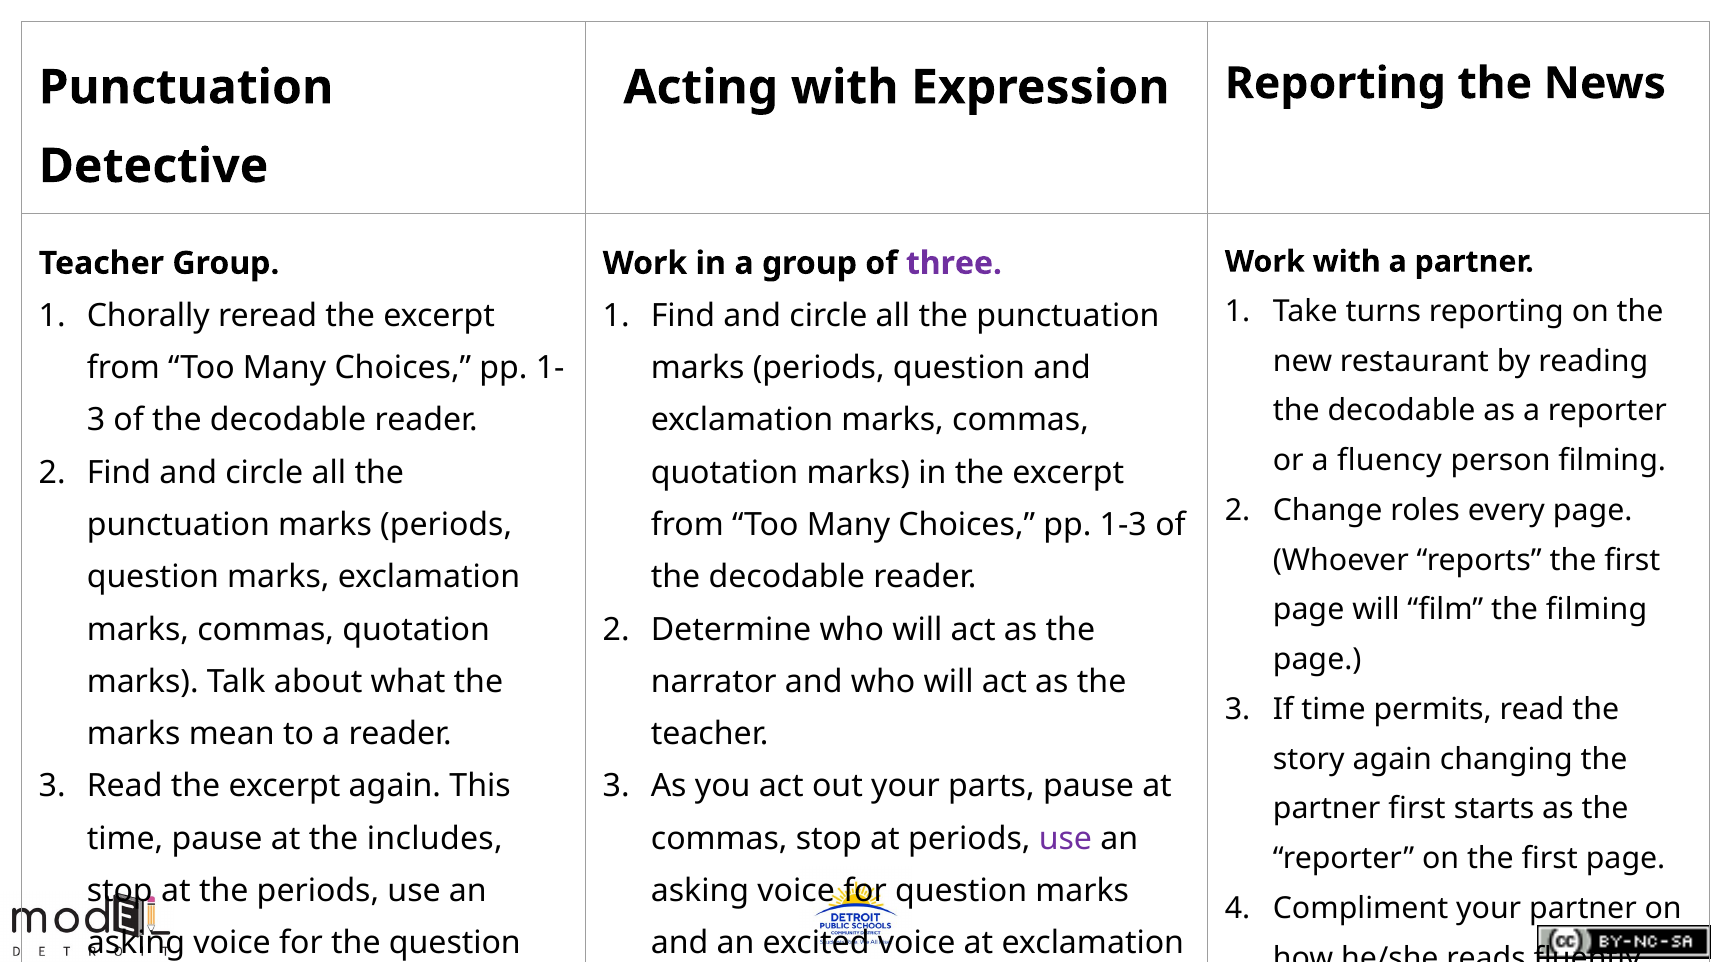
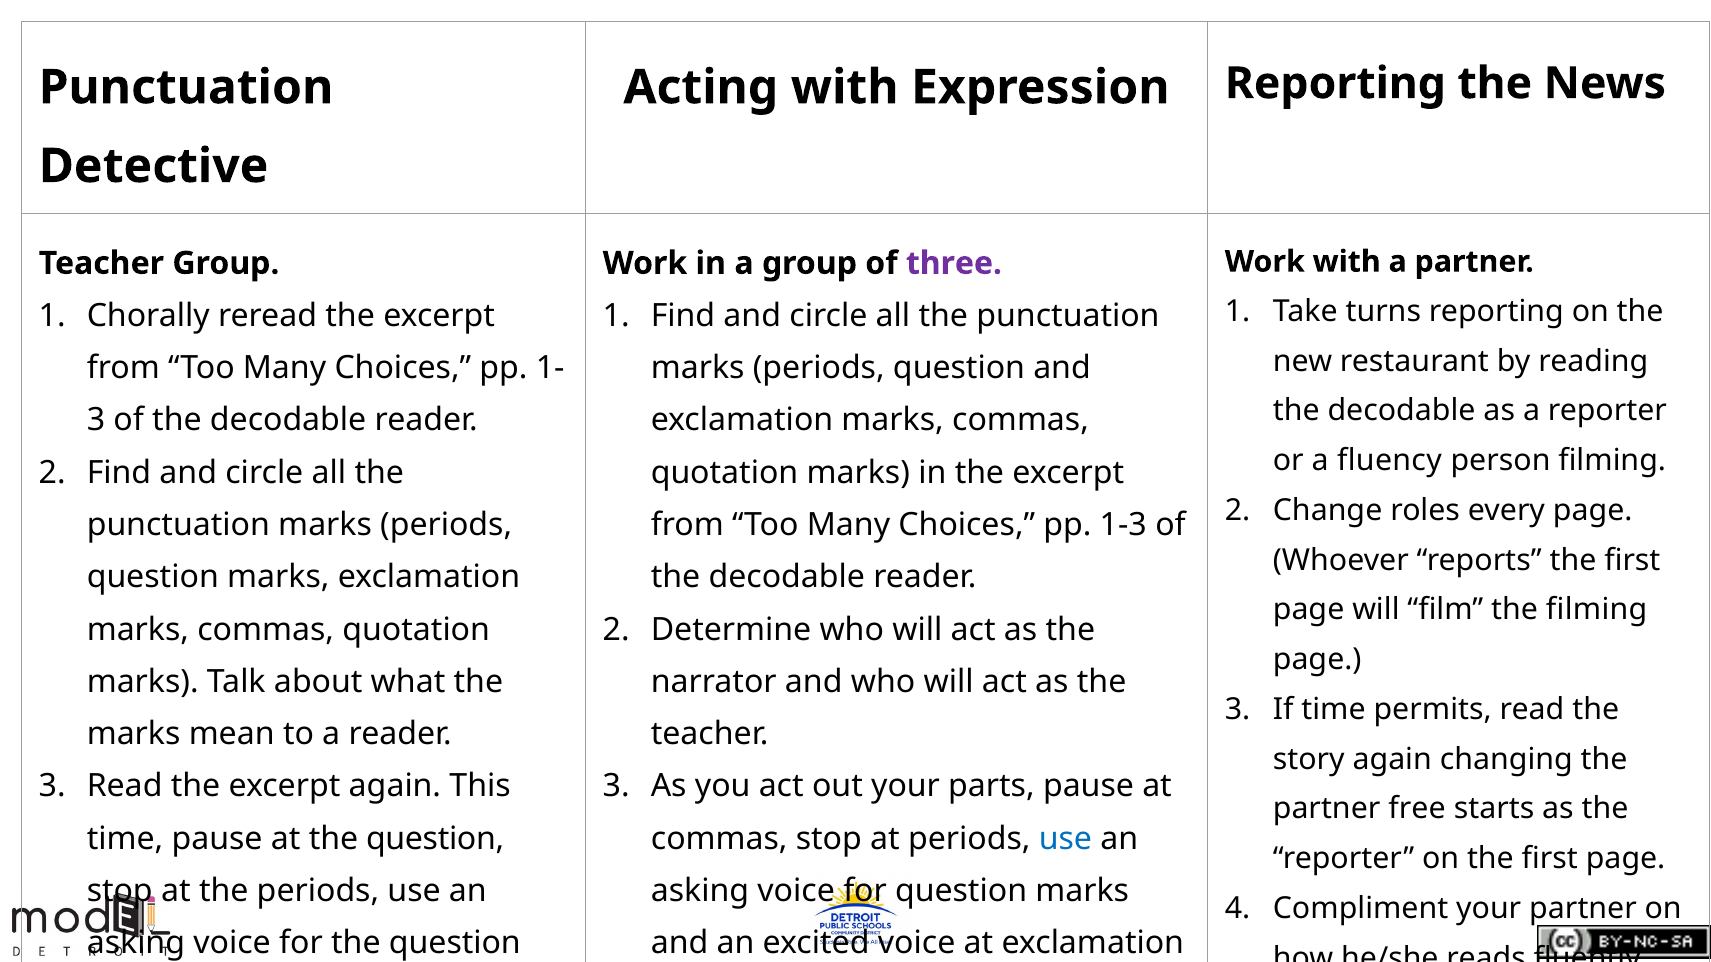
partner first: first -> free
at the includes: includes -> question
use at (1065, 839) colour: purple -> blue
